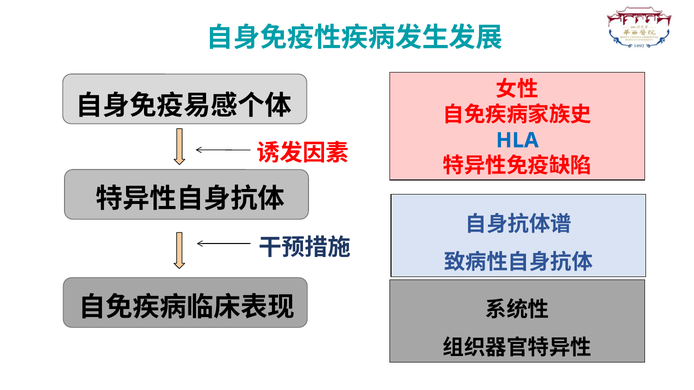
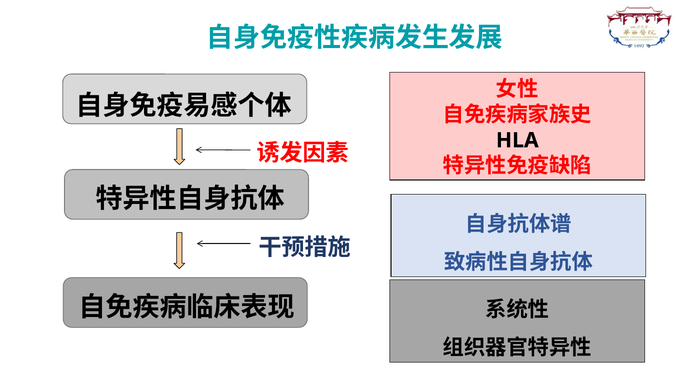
HLA colour: blue -> black
